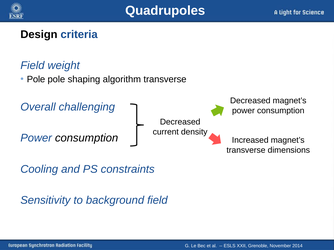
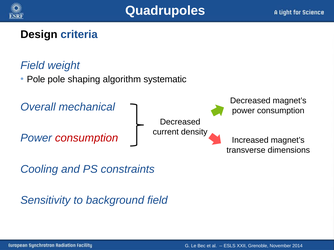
algorithm transverse: transverse -> systematic
challenging: challenging -> mechanical
consumption at (87, 138) colour: black -> red
